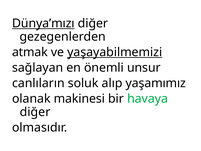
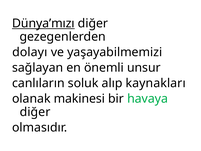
atmak: atmak -> dolayı
yaşayabilmemizi underline: present -> none
yaşamımız: yaşamımız -> kaynakları
